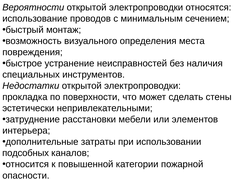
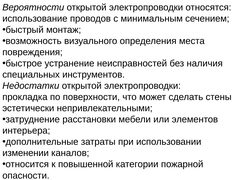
подсобных: подсобных -> изменении
